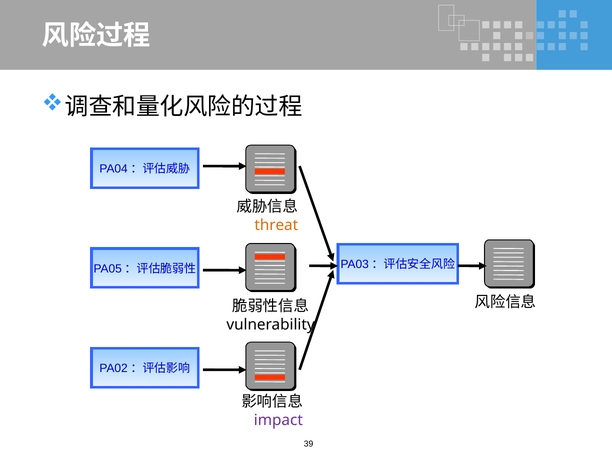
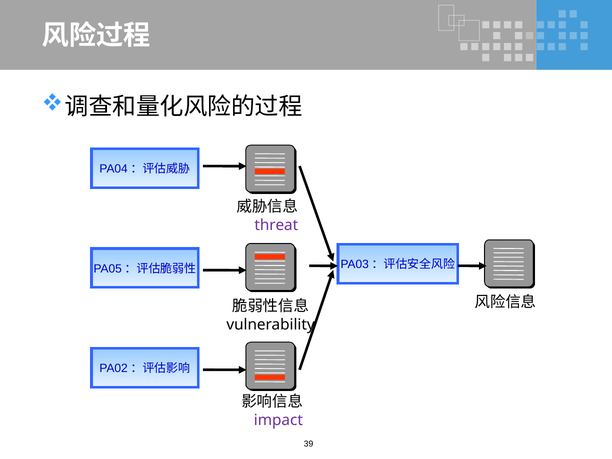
threat colour: orange -> purple
